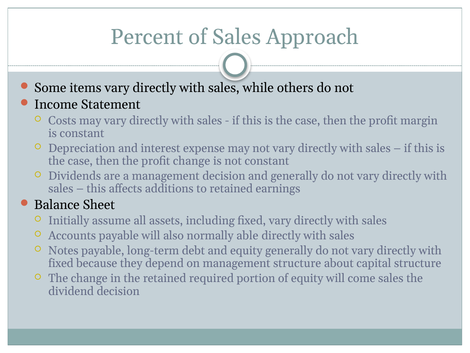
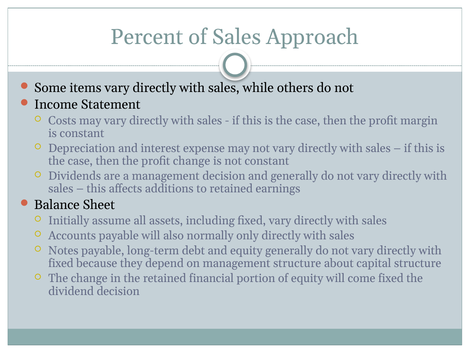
able: able -> only
required: required -> financial
come sales: sales -> fixed
